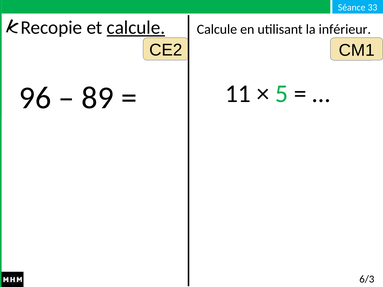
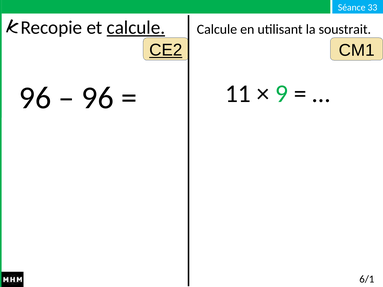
inférieur: inférieur -> soustrait
CE2 underline: none -> present
5: 5 -> 9
89 at (98, 98): 89 -> 96
6/3: 6/3 -> 6/1
